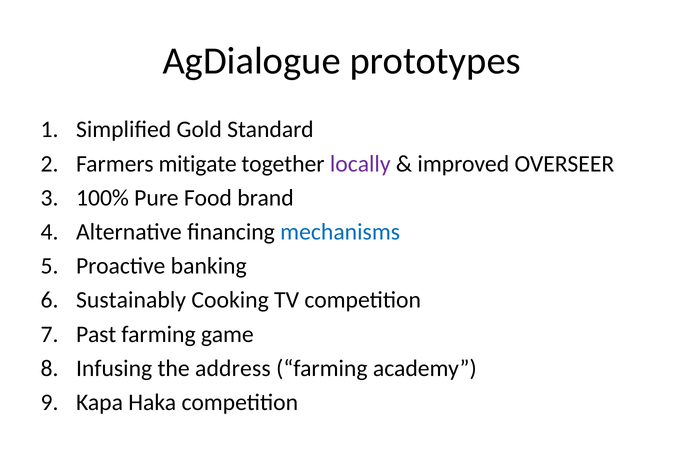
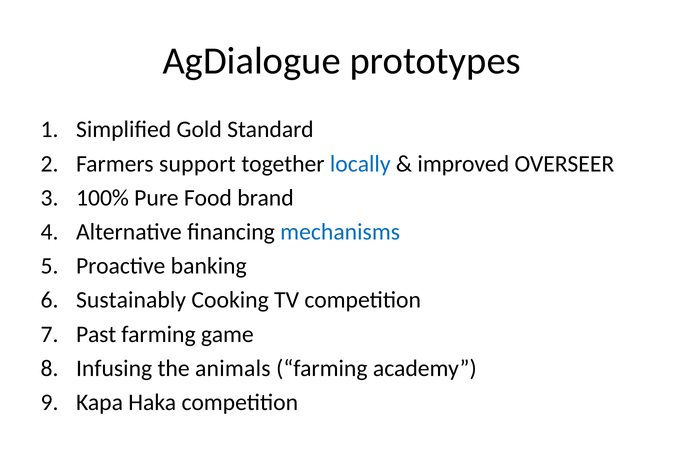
mitigate: mitigate -> support
locally colour: purple -> blue
address: address -> animals
